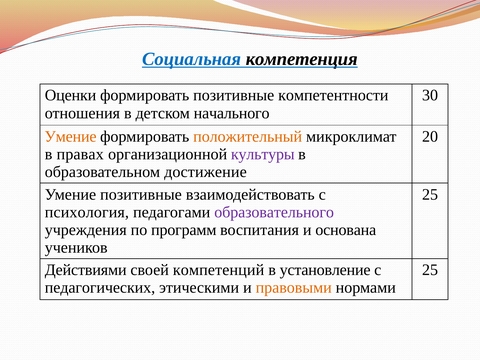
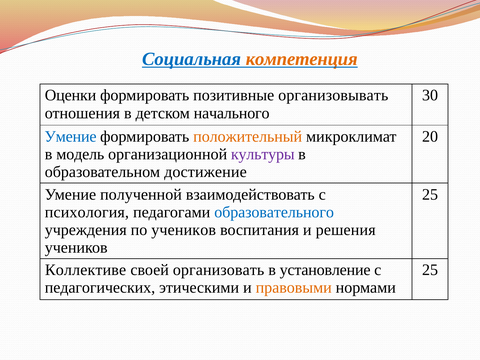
компетенция colour: black -> orange
компетентности: компетентности -> организовывать
Умение at (71, 137) colour: orange -> blue
правах: правах -> модель
Умение позитивные: позитивные -> полученной
образовательного colour: purple -> blue
по программ: программ -> учеников
основана: основана -> решения
Действиями: Действиями -> Коллективе
компетенций: компетенций -> организовать
